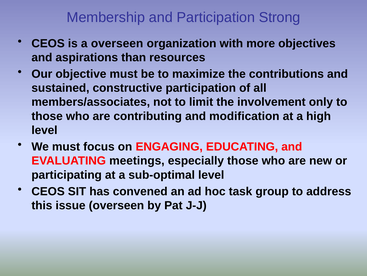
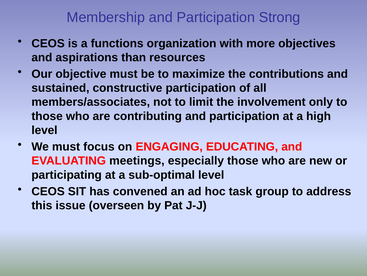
a overseen: overseen -> functions
contributing and modification: modification -> participation
